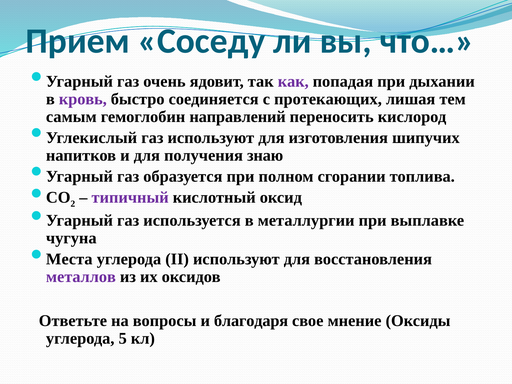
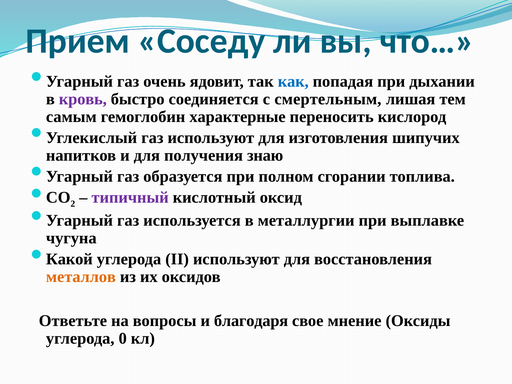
как colour: purple -> blue
протекающих: протекающих -> смертельным
направлений: направлений -> характерные
Места: Места -> Какой
металлов colour: purple -> orange
5: 5 -> 0
